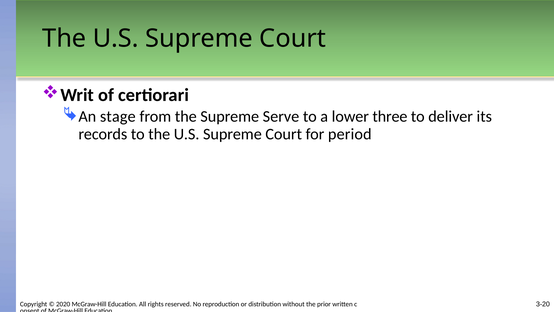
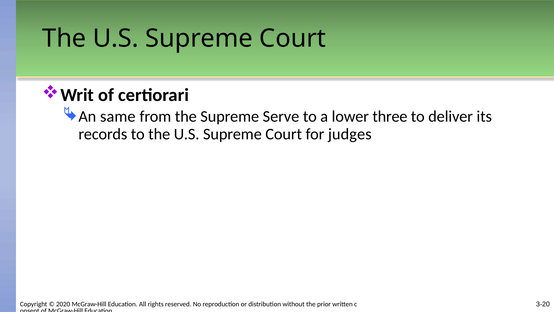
stage: stage -> same
period: period -> judges
